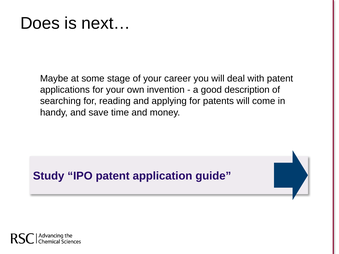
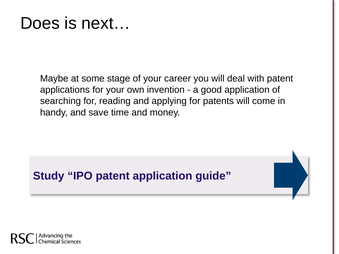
good description: description -> application
